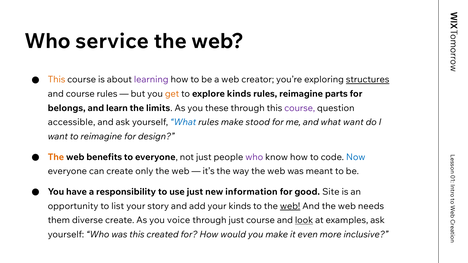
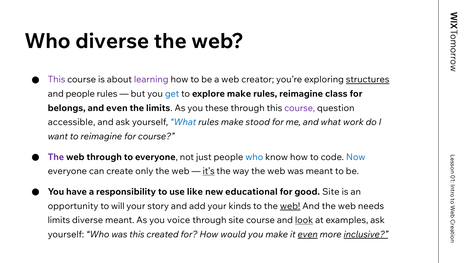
Who service: service -> diverse
This at (57, 80) colour: orange -> purple
and course: course -> people
get colour: orange -> blue
explore kinds: kinds -> make
parts: parts -> class
and learn: learn -> even
what want: want -> work
for design: design -> course
The at (56, 157) colour: orange -> purple
web benefits: benefits -> through
who at (254, 157) colour: purple -> blue
it’s underline: none -> present
use just: just -> like
information: information -> educational
list: list -> will
them at (59, 220): them -> limits
diverse create: create -> meant
through just: just -> site
even at (308, 235) underline: none -> present
inclusive underline: none -> present
